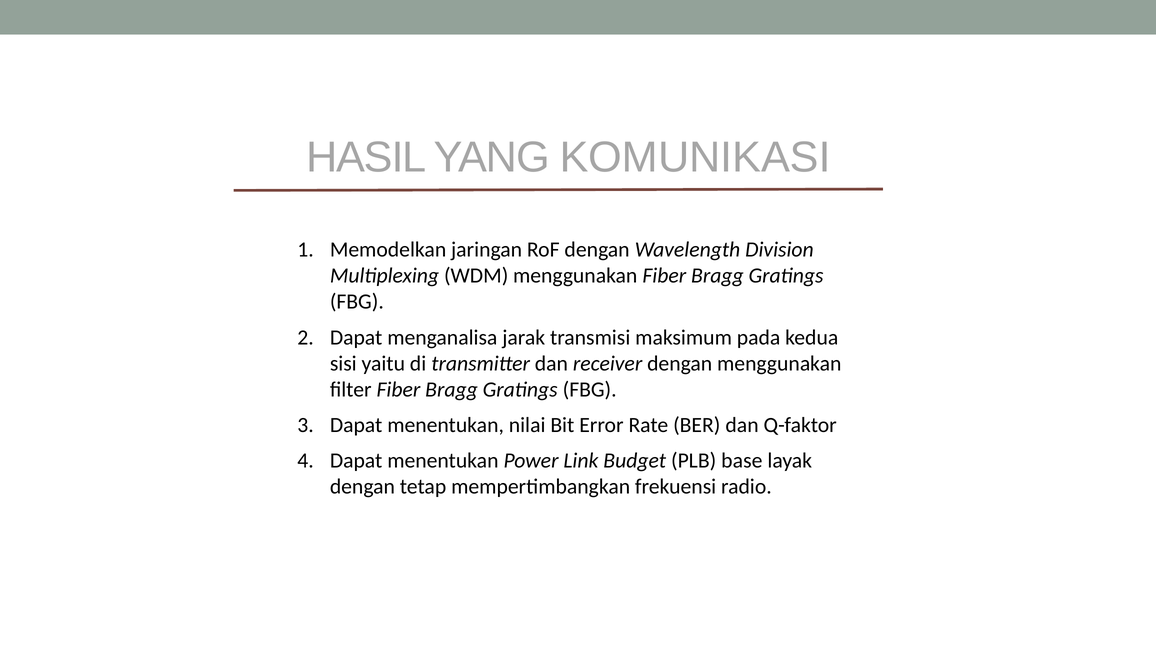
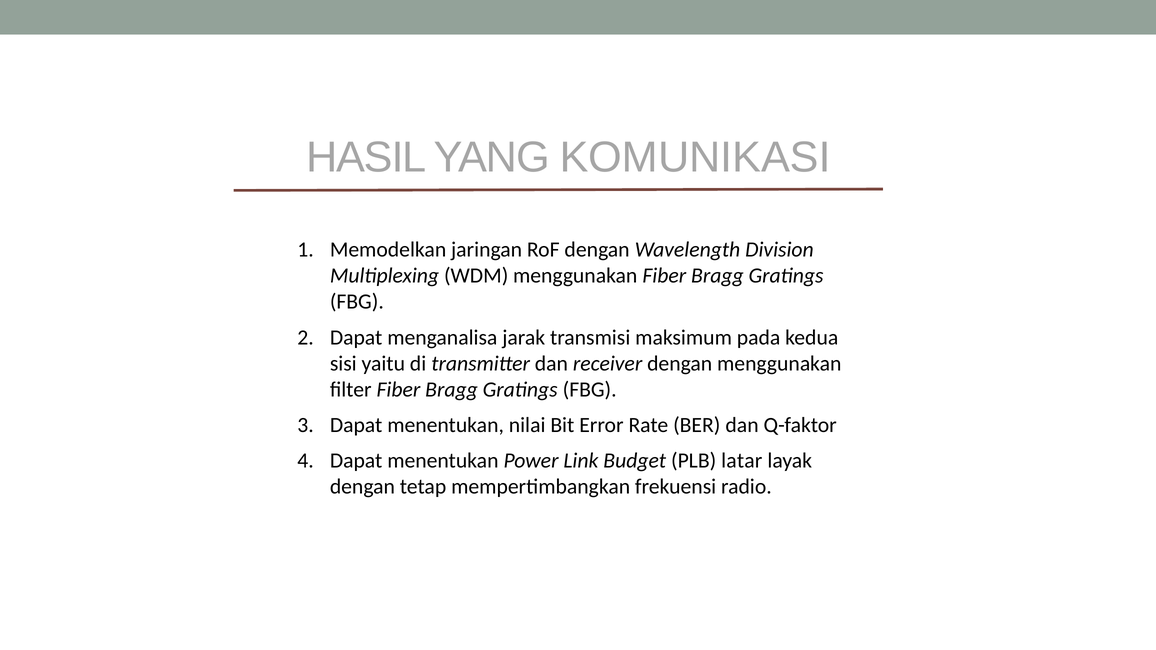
base: base -> latar
